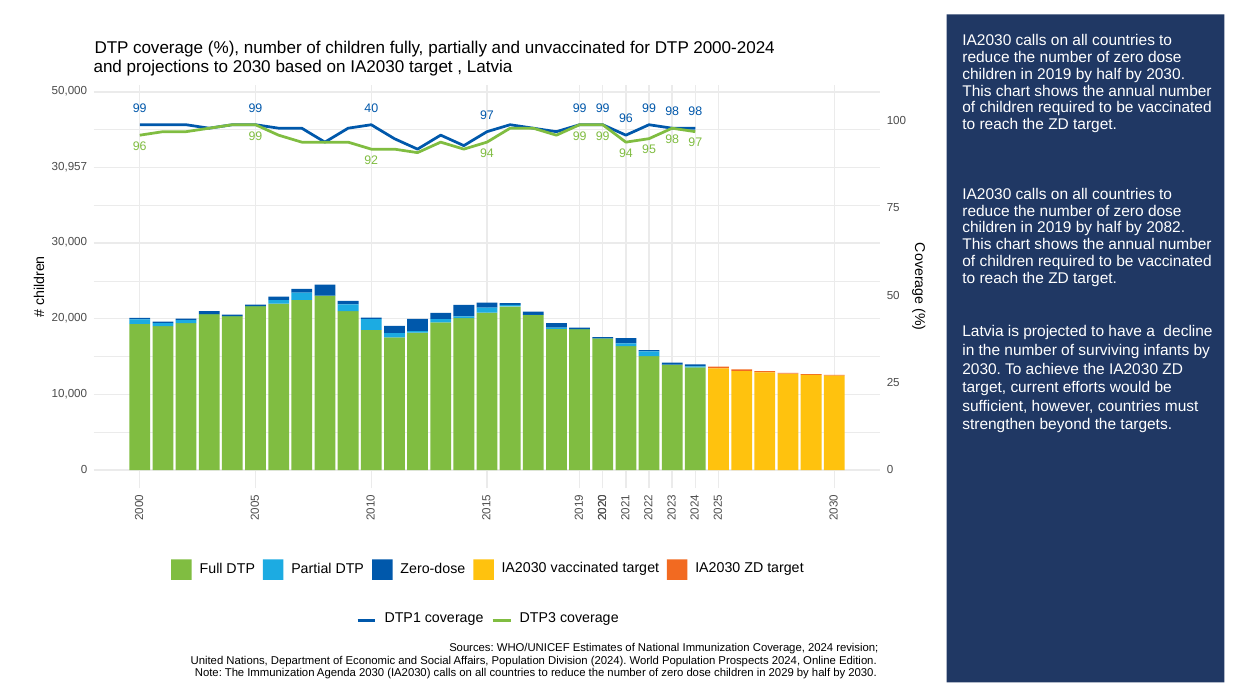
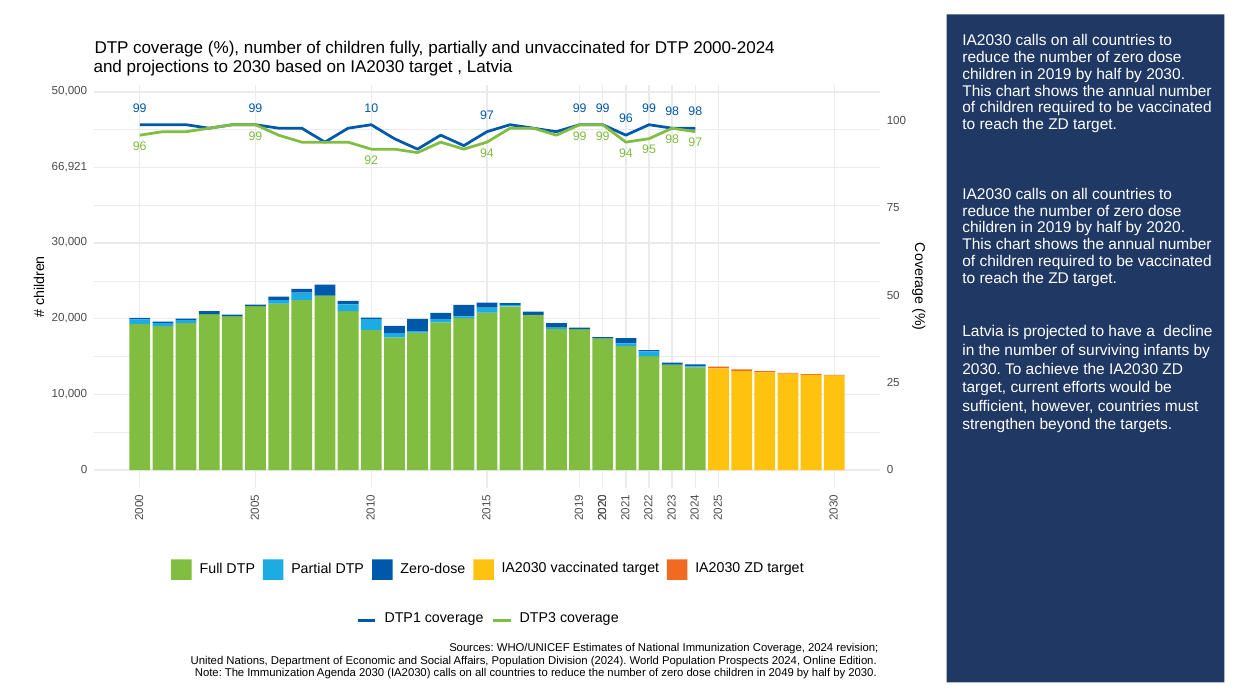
40: 40 -> 10
30,957: 30,957 -> 66,921
2082: 2082 -> 2020
2029: 2029 -> 2049
